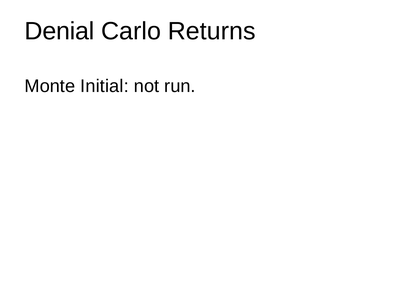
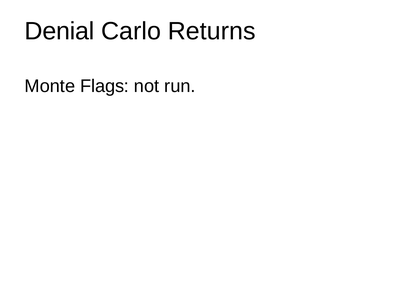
Initial: Initial -> Flags
